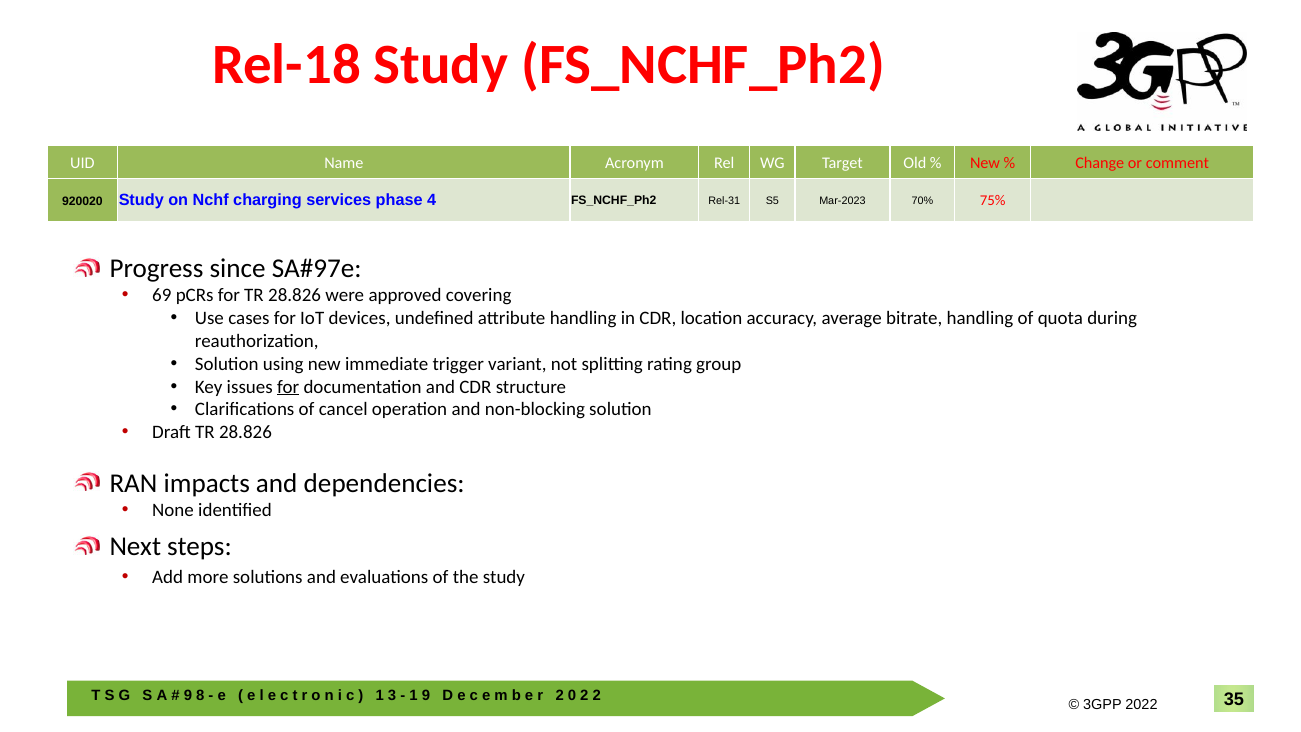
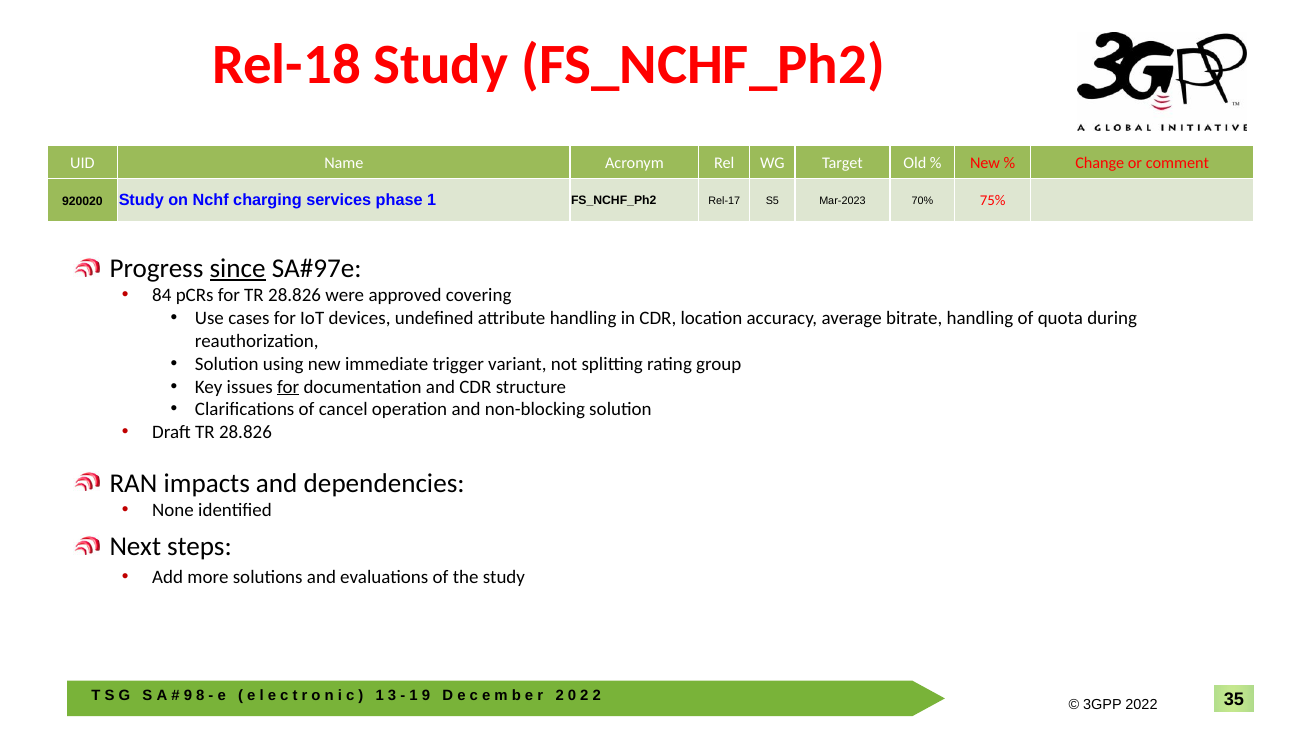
phase 4: 4 -> 1
Rel-31: Rel-31 -> Rel-17
since underline: none -> present
69: 69 -> 84
